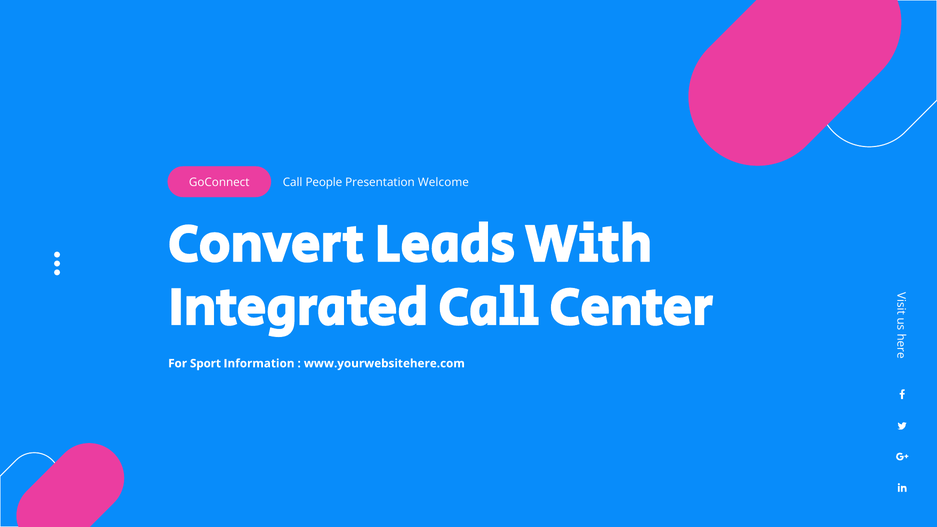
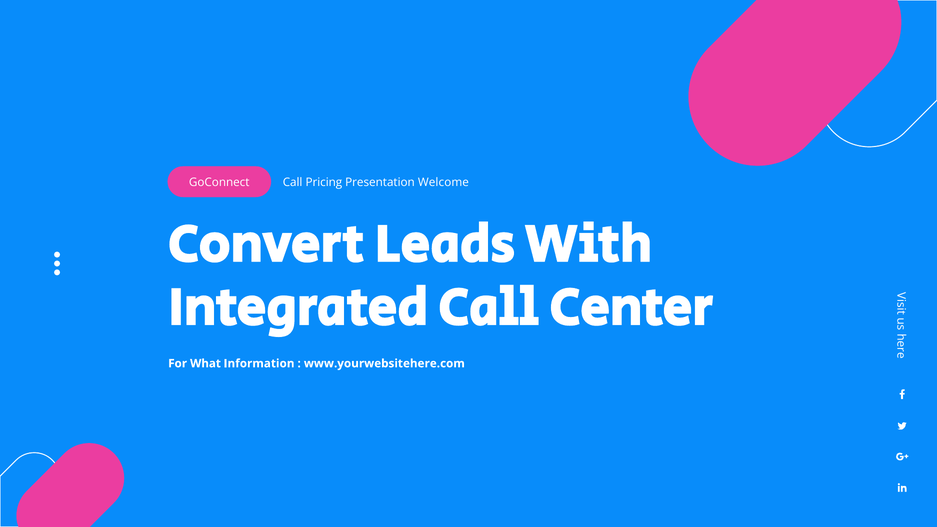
People: People -> Pricing
Sport: Sport -> What
